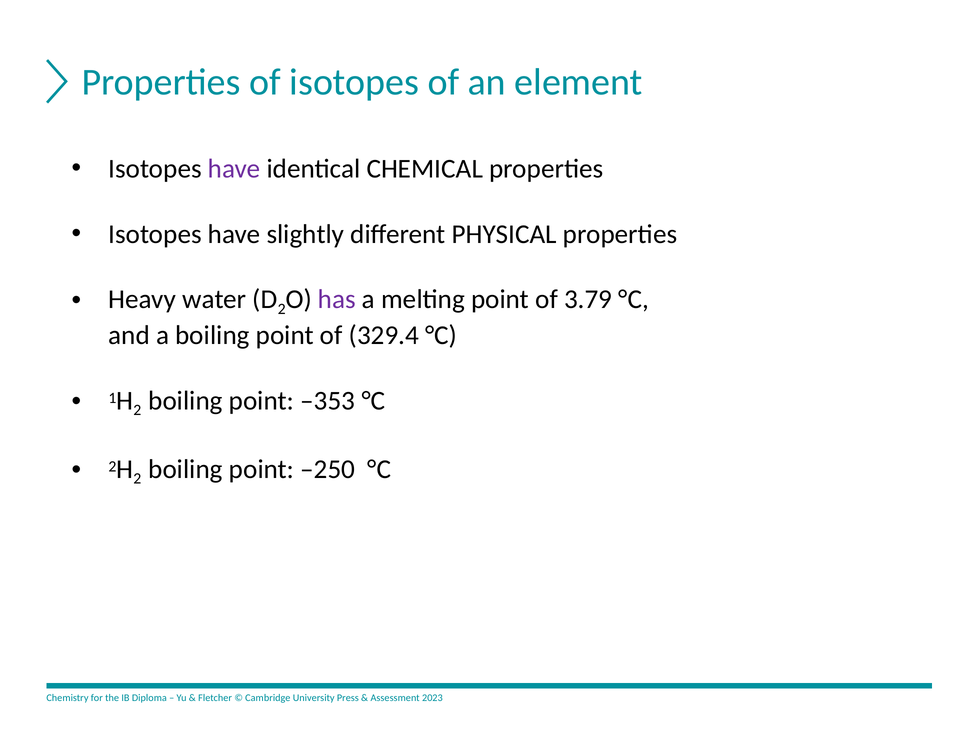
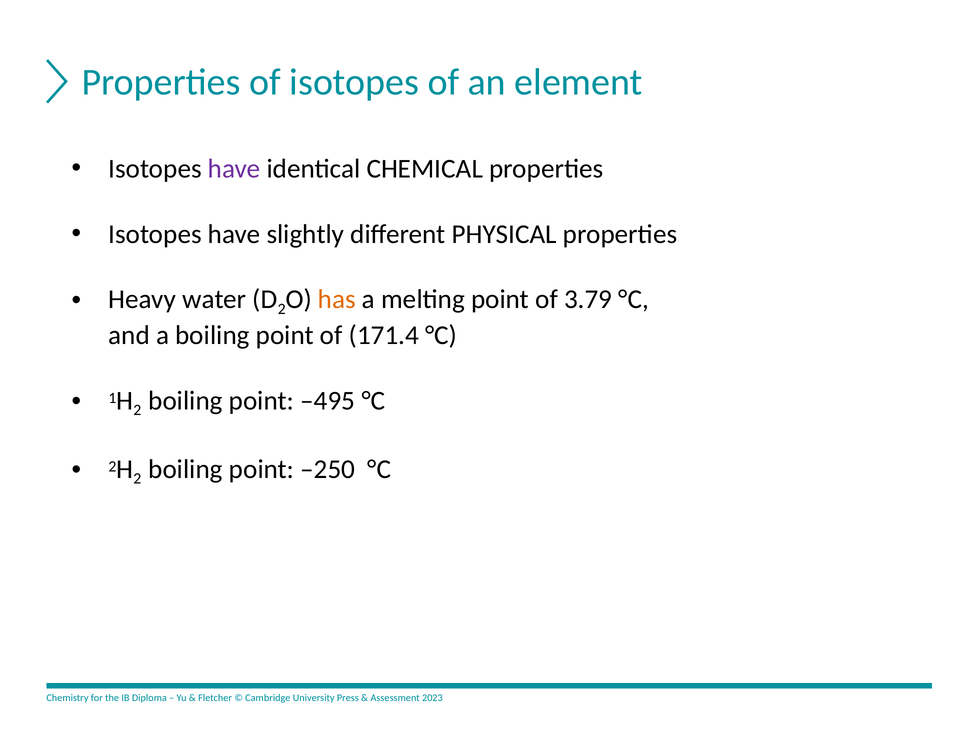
has colour: purple -> orange
329.4: 329.4 -> 171.4
–353: –353 -> –495
